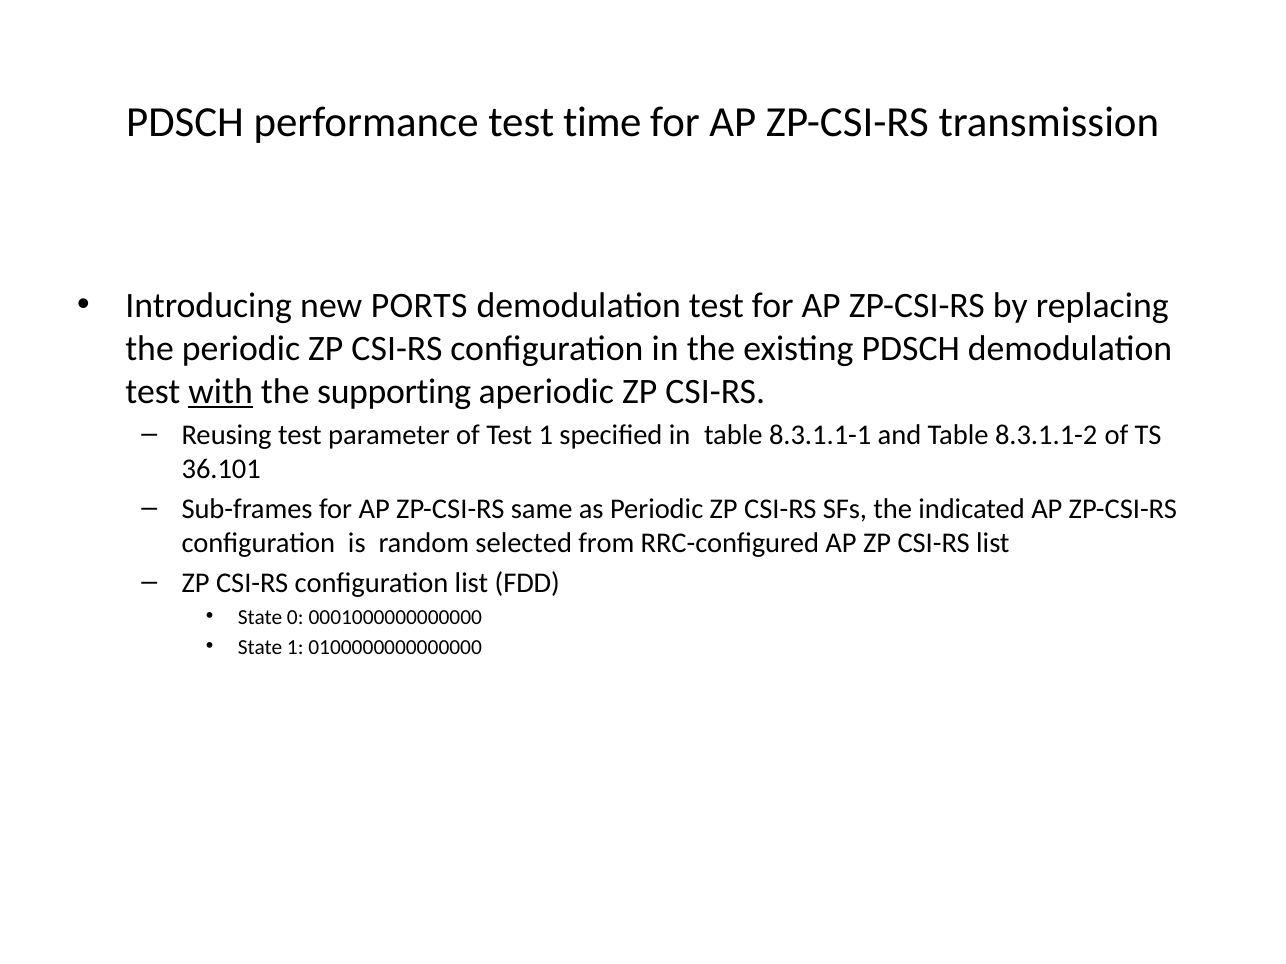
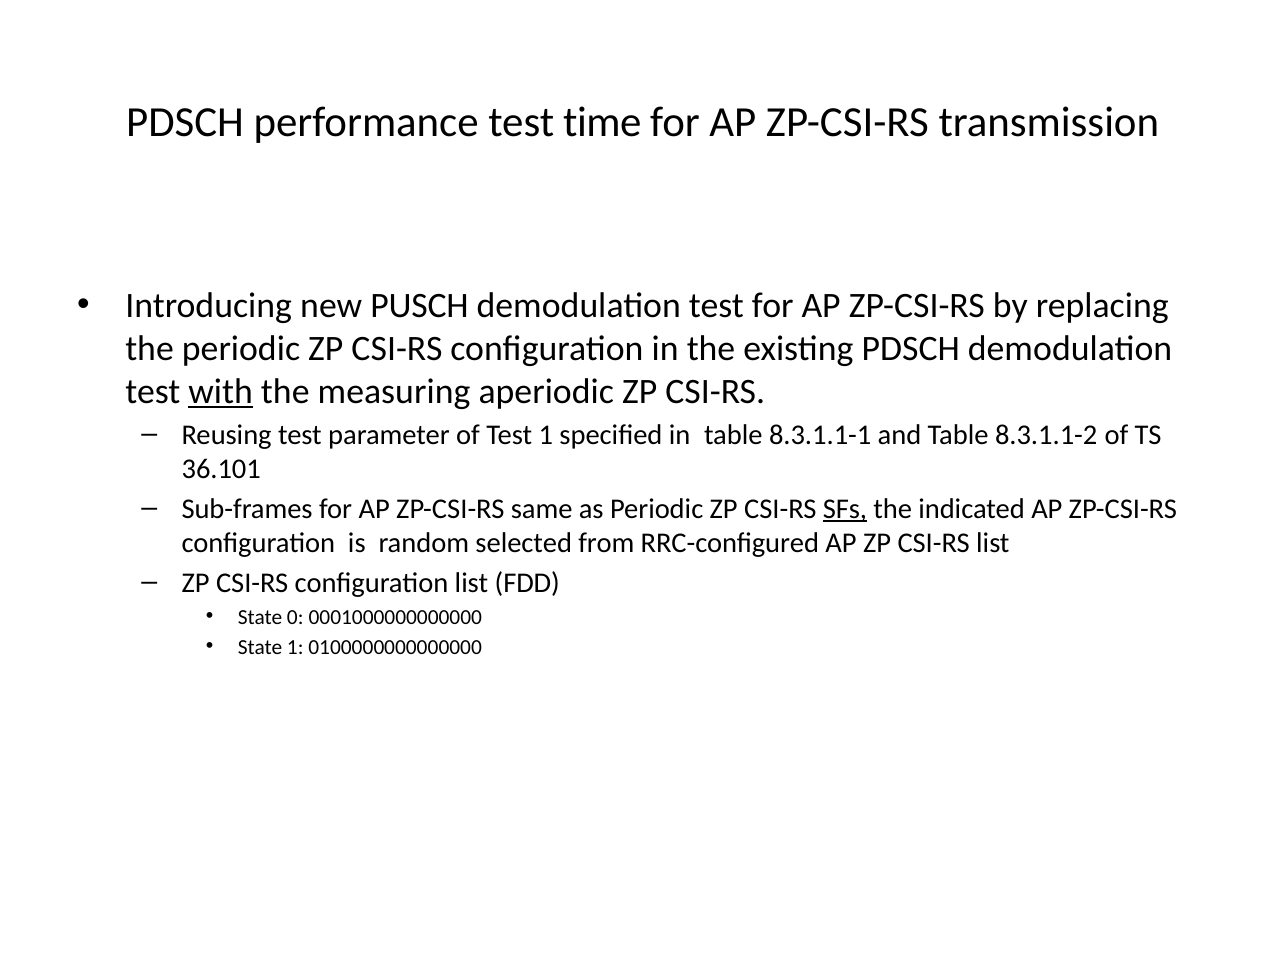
PORTS: PORTS -> PUSCH
supporting: supporting -> measuring
SFs underline: none -> present
